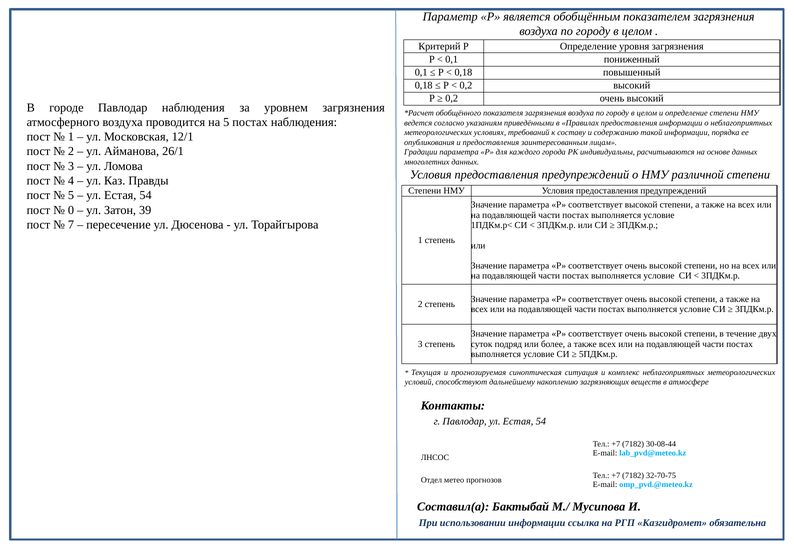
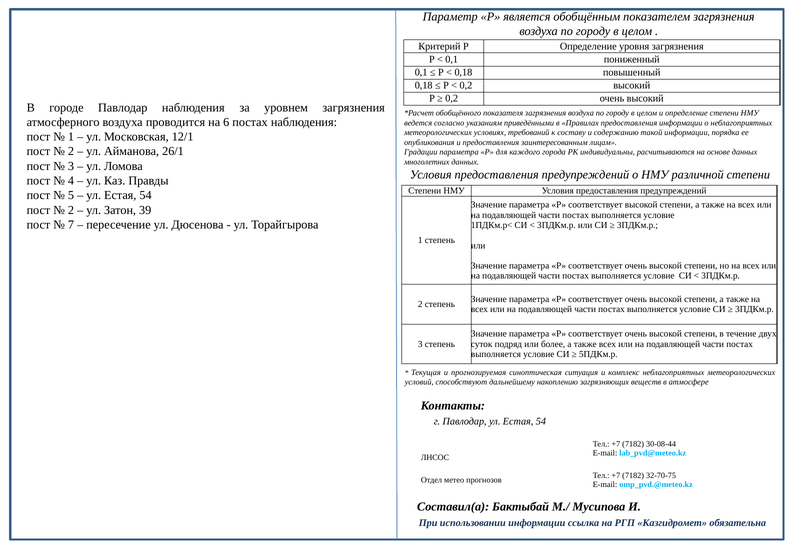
на 5: 5 -> 6
0 at (71, 210): 0 -> 2
